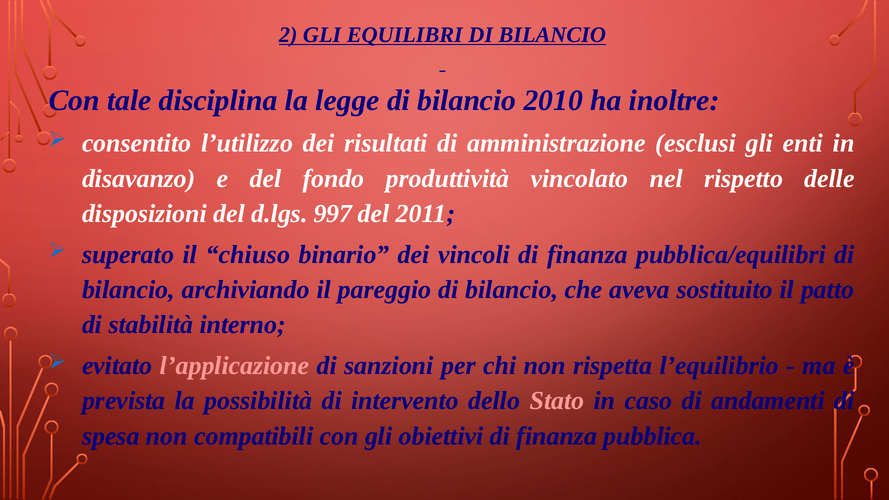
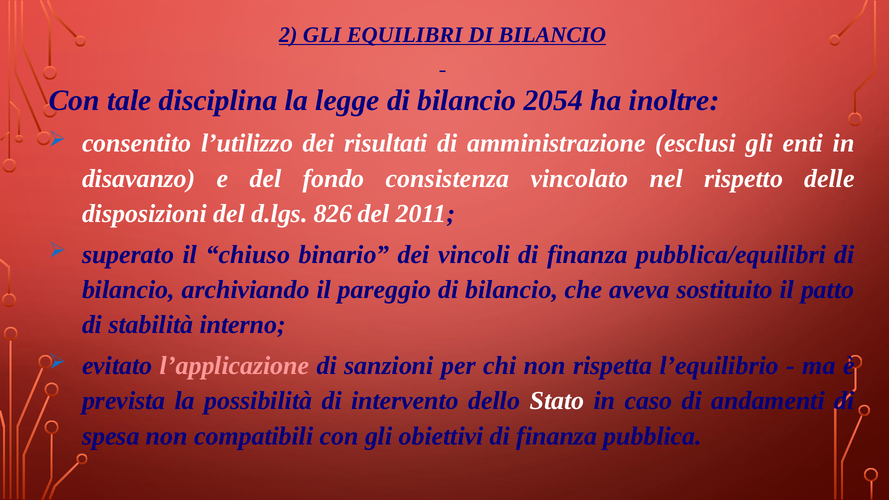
2010: 2010 -> 2054
produttività: produttività -> consistenza
997: 997 -> 826
Stato colour: pink -> white
